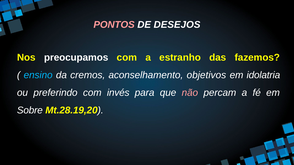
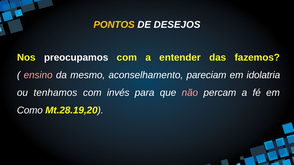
PONTOS colour: pink -> yellow
estranho: estranho -> entender
ensino colour: light blue -> pink
cremos: cremos -> mesmo
objetivos: objetivos -> pareciam
preferindo: preferindo -> tenhamos
Sobre: Sobre -> Como
